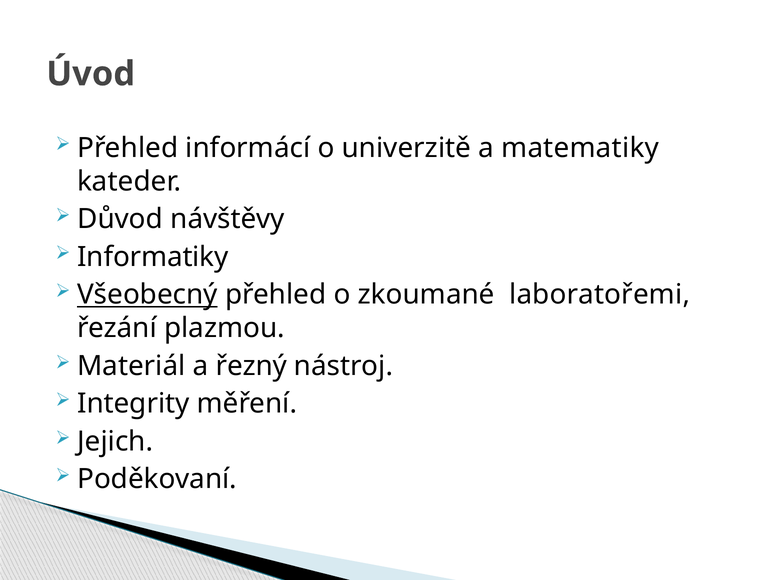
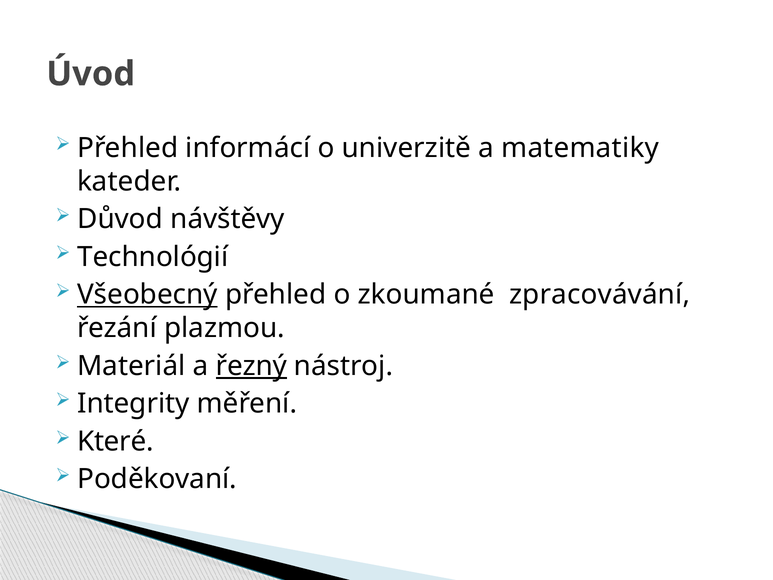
Informatiky: Informatiky -> Technológií
laboratořemi: laboratořemi -> zpracovávání
řezný underline: none -> present
Jejich: Jejich -> Které
